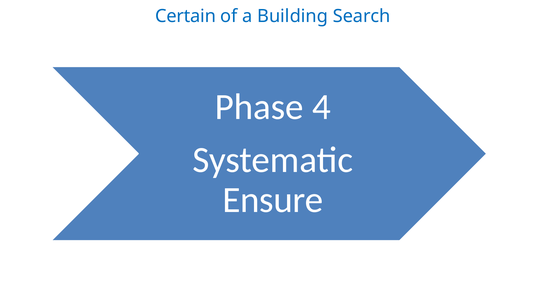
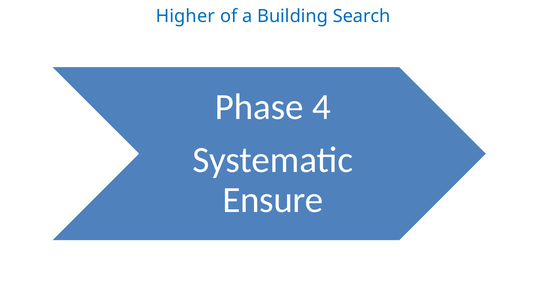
Certain: Certain -> Higher
